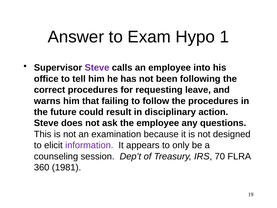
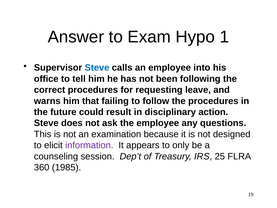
Steve at (97, 68) colour: purple -> blue
70: 70 -> 25
1981: 1981 -> 1985
